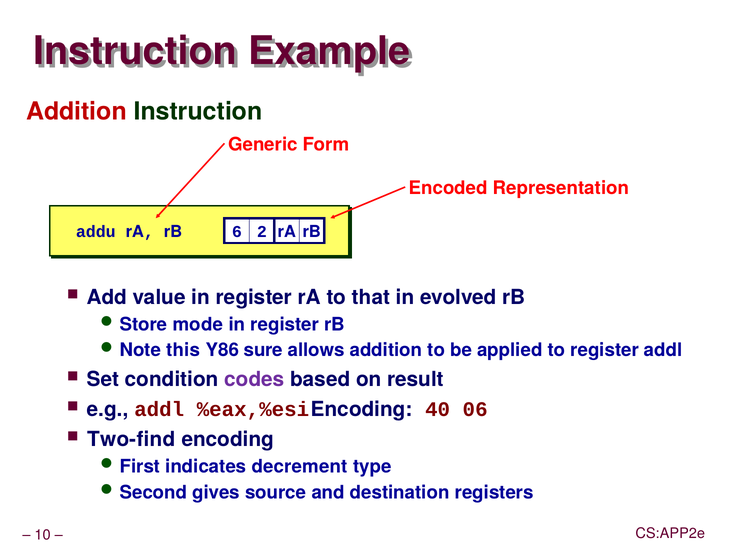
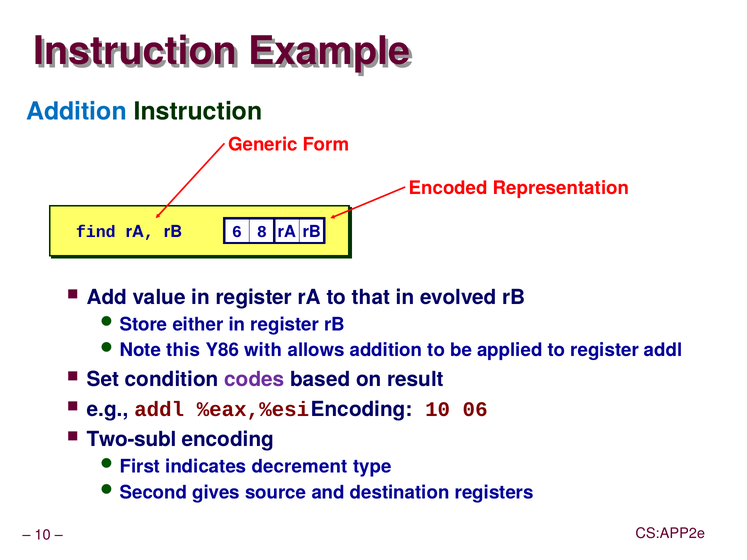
Addition at (76, 112) colour: red -> blue
addu: addu -> find
2: 2 -> 8
mode: mode -> either
sure: sure -> with
40 at (438, 409): 40 -> 10
Two-find: Two-find -> Two-subl
